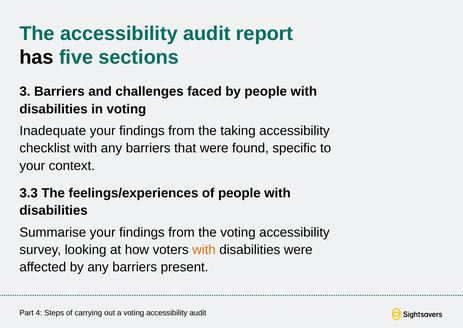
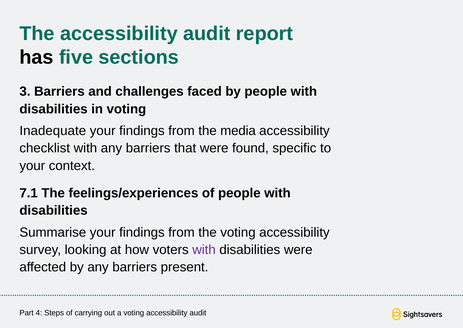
taking: taking -> media
3.3: 3.3 -> 7.1
with at (204, 249) colour: orange -> purple
